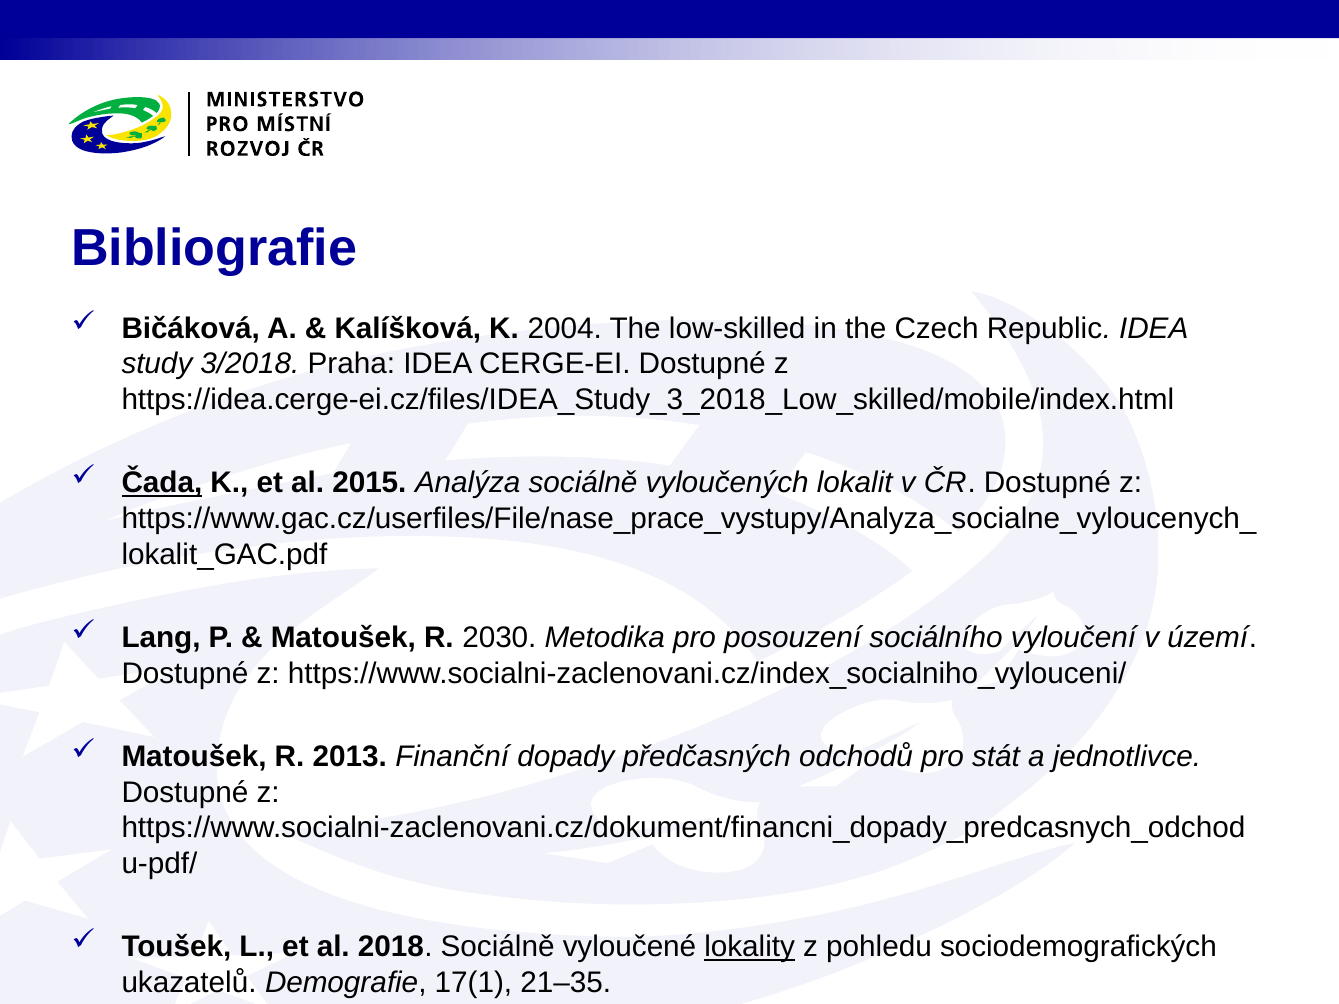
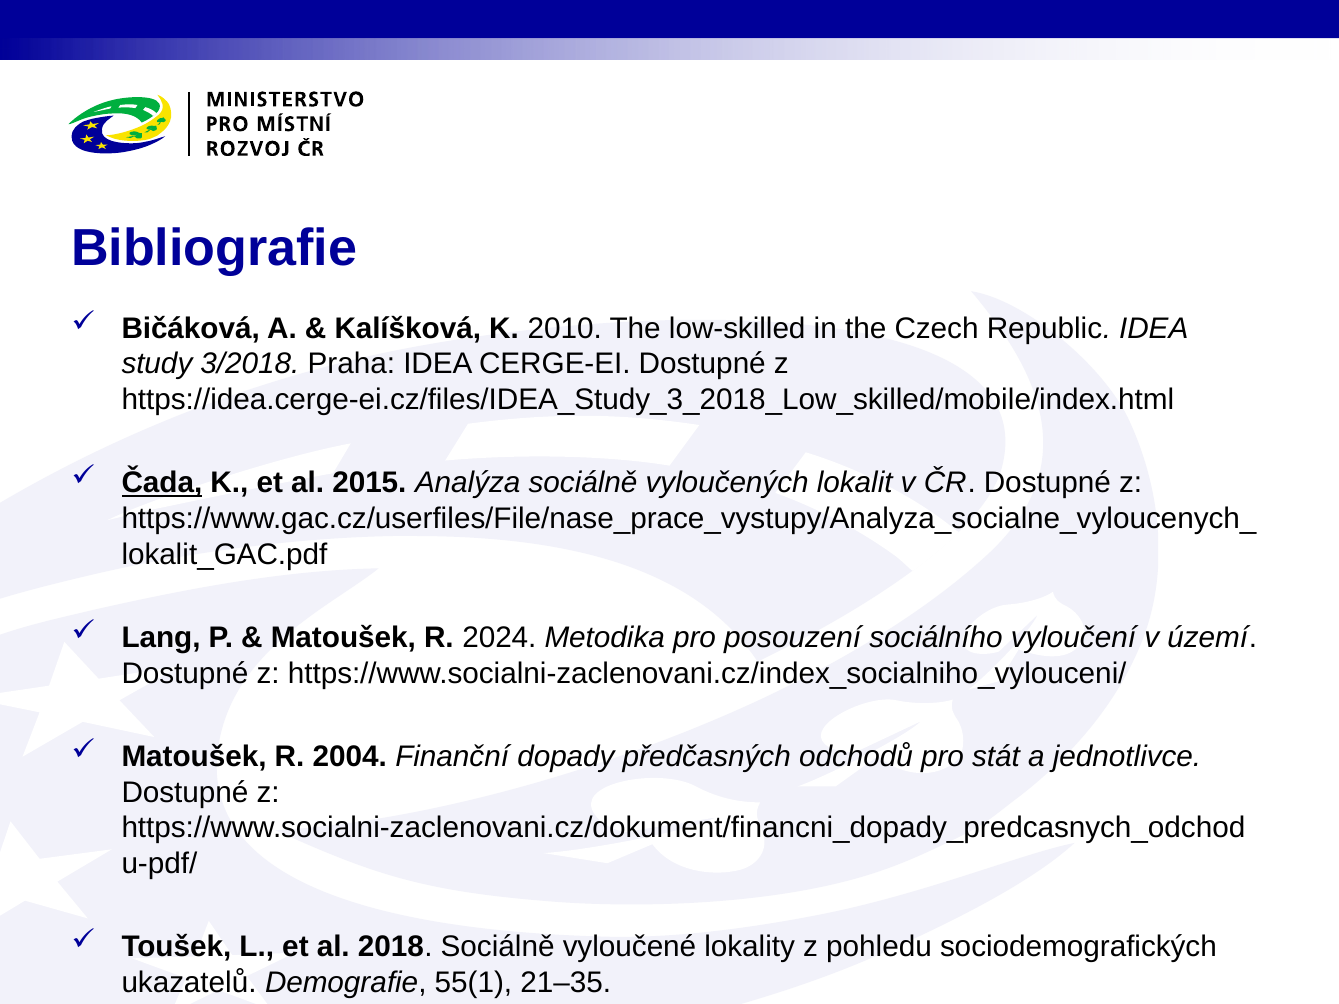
2004: 2004 -> 2010
2030: 2030 -> 2024
2013: 2013 -> 2004
lokality underline: present -> none
17(1: 17(1 -> 55(1
